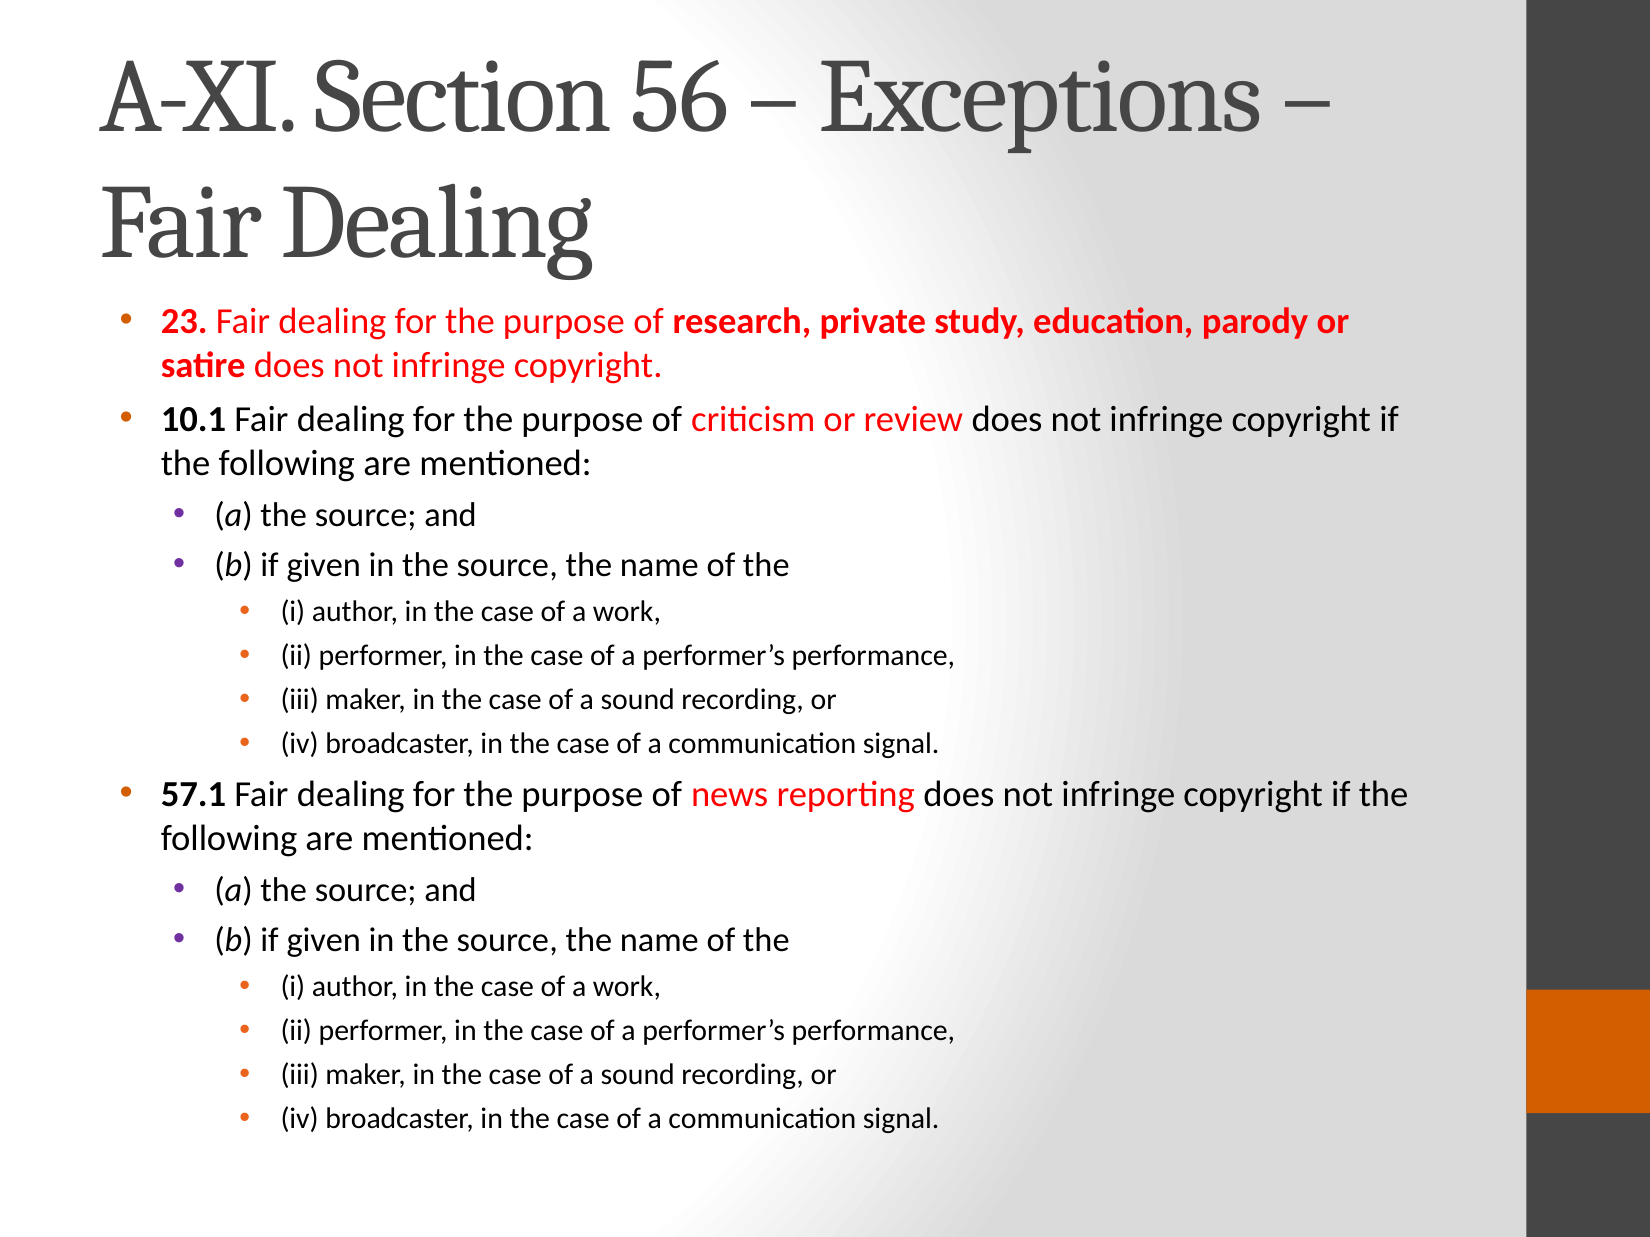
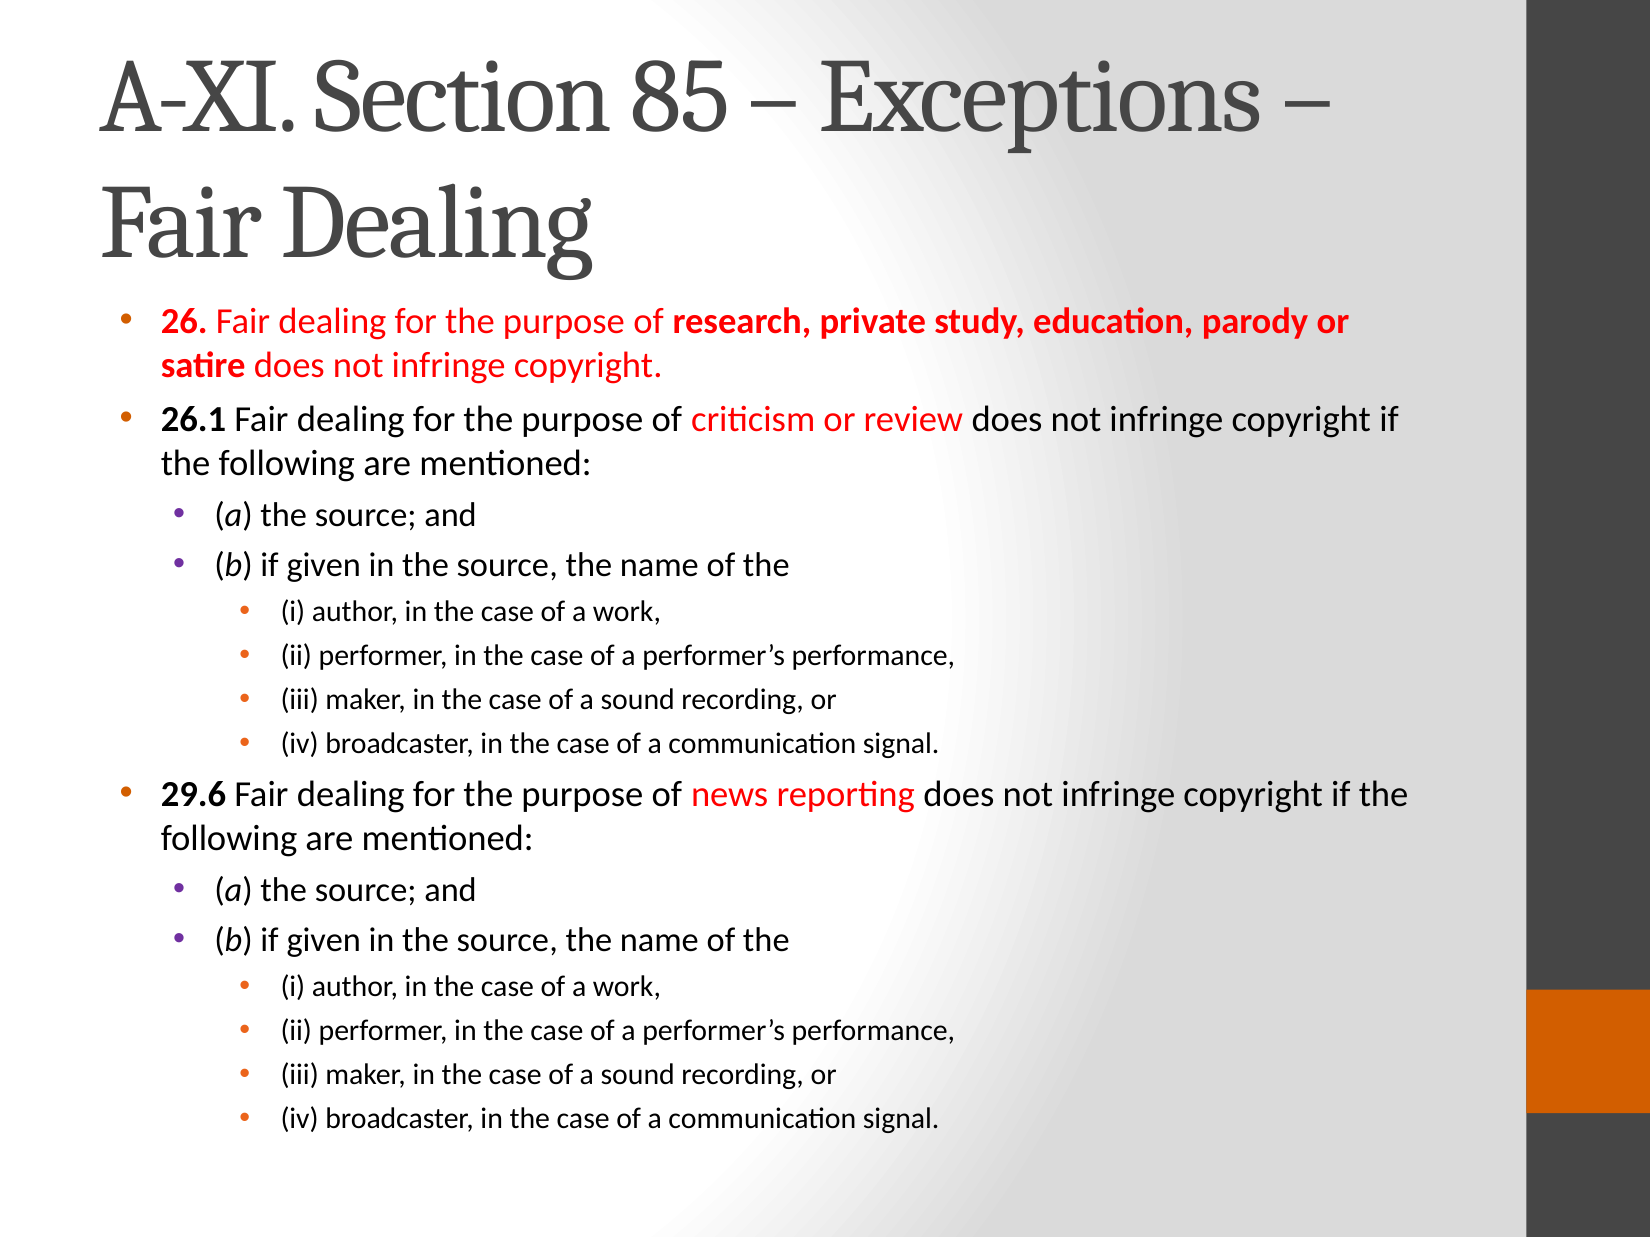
56: 56 -> 85
23: 23 -> 26
10.1: 10.1 -> 26.1
57.1: 57.1 -> 29.6
